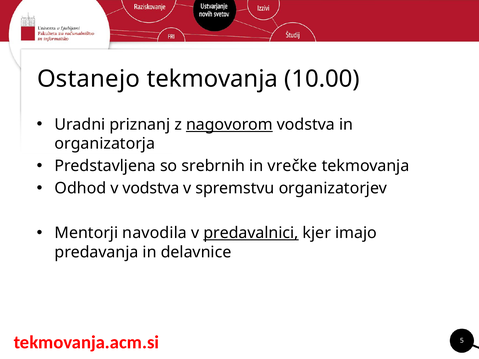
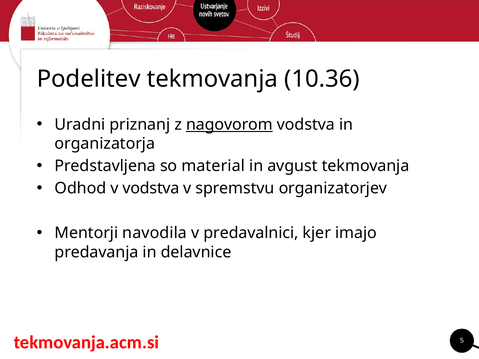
Ostanejo: Ostanejo -> Podelitev
10.00: 10.00 -> 10.36
srebrnih: srebrnih -> material
vrečke: vrečke -> avgust
predavalnici underline: present -> none
